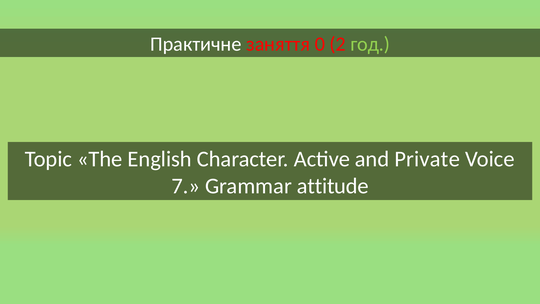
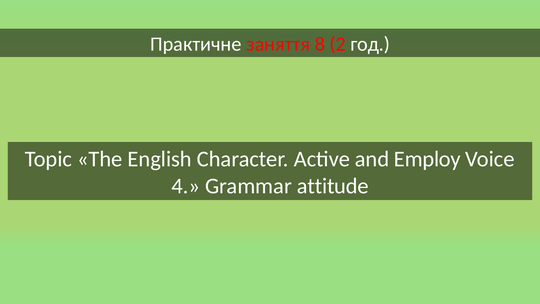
0: 0 -> 8
год colour: light green -> white
Private: Private -> Employ
7: 7 -> 4
